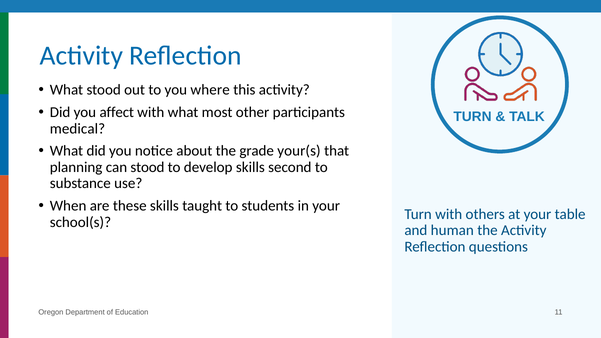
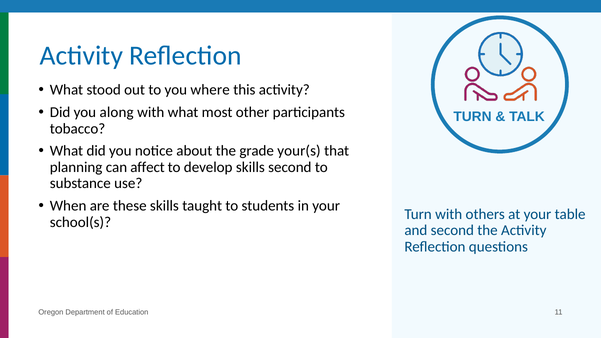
affect: affect -> along
medical: medical -> tobacco
can stood: stood -> affect
and human: human -> second
